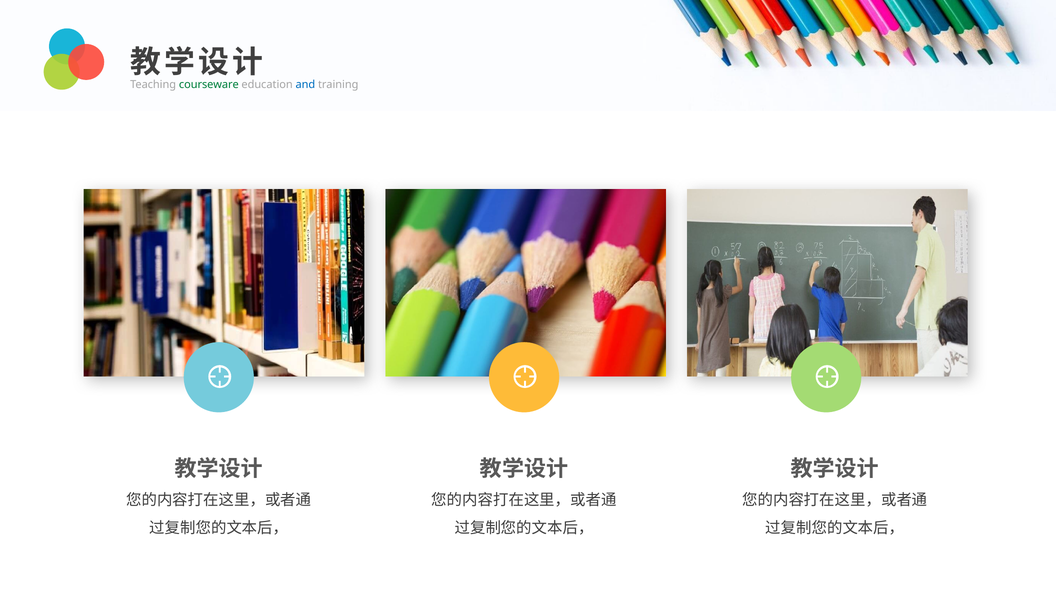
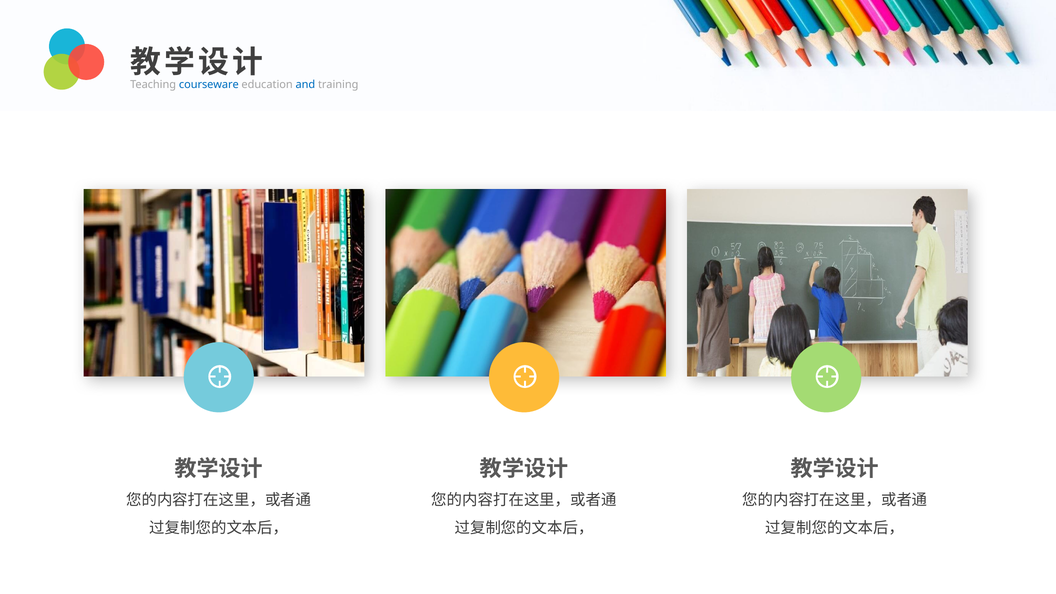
courseware colour: green -> blue
